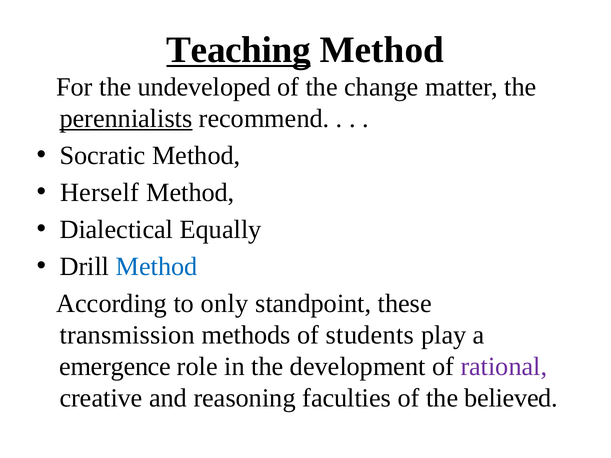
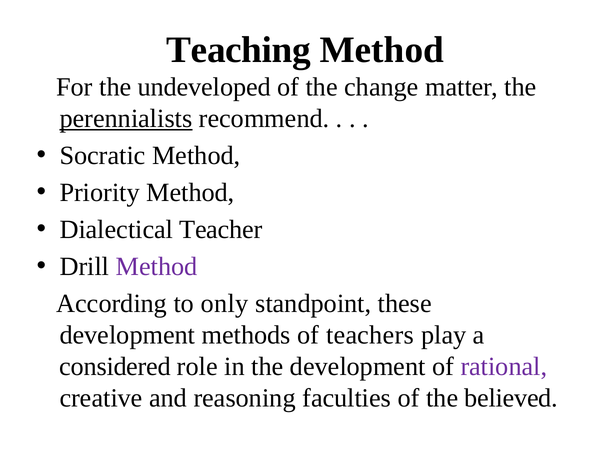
Teaching underline: present -> none
Herself: Herself -> Priority
Equally: Equally -> Teacher
Method at (157, 267) colour: blue -> purple
transmission at (127, 335): transmission -> development
students: students -> teachers
emergence: emergence -> considered
